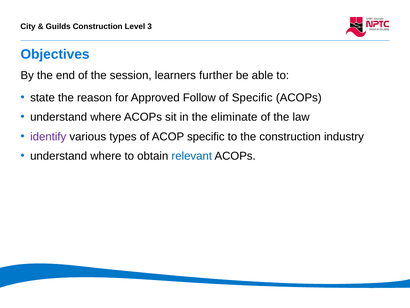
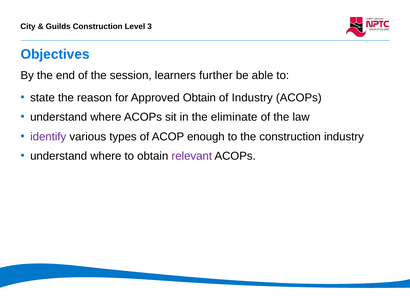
Approved Follow: Follow -> Obtain
of Specific: Specific -> Industry
ACOP specific: specific -> enough
relevant colour: blue -> purple
